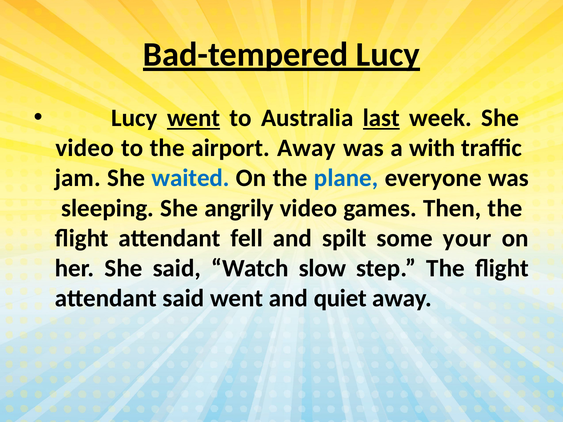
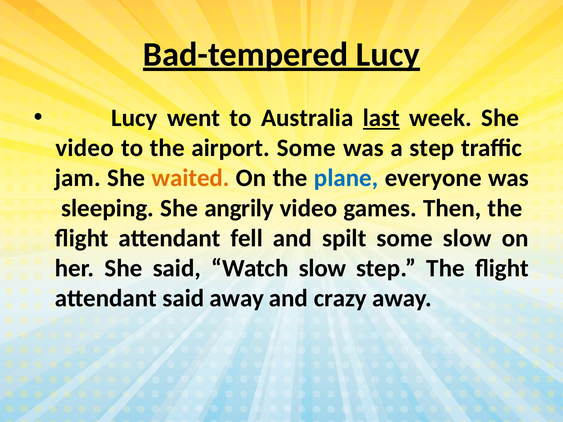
went at (194, 118) underline: present -> none
airport Away: Away -> Some
a with: with -> step
waited colour: blue -> orange
some your: your -> slow
said went: went -> away
quiet: quiet -> crazy
